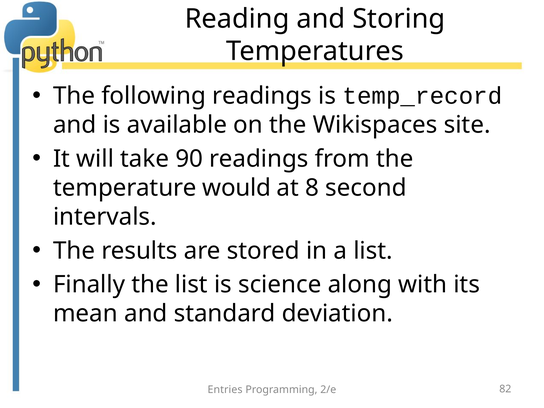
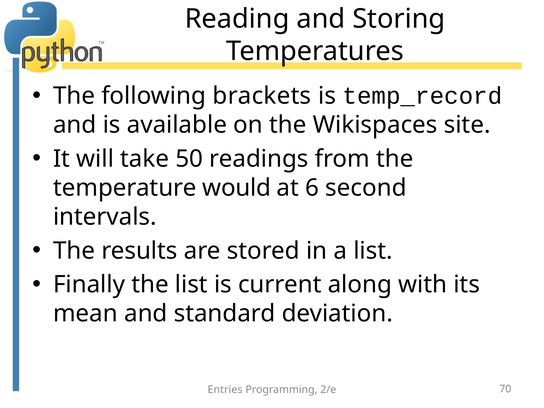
following readings: readings -> brackets
90: 90 -> 50
8: 8 -> 6
science: science -> current
82: 82 -> 70
